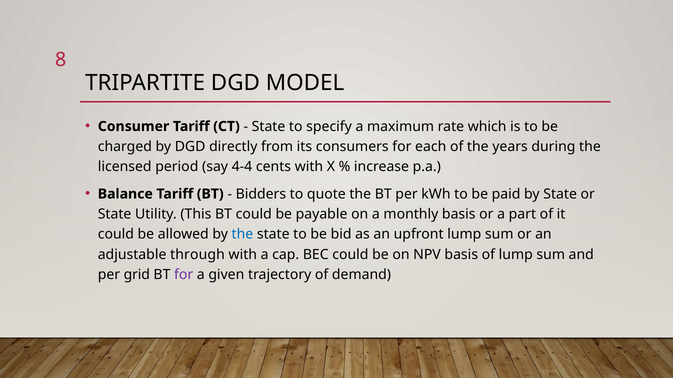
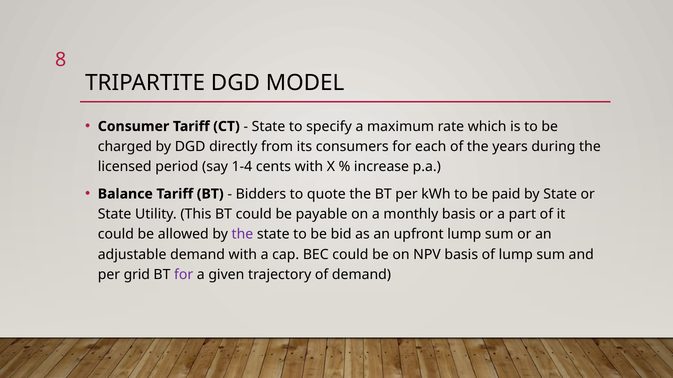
4-4: 4-4 -> 1-4
the at (242, 235) colour: blue -> purple
adjustable through: through -> demand
